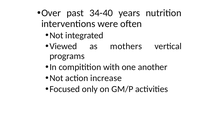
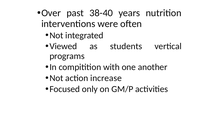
34-40: 34-40 -> 38-40
mothers: mothers -> students
